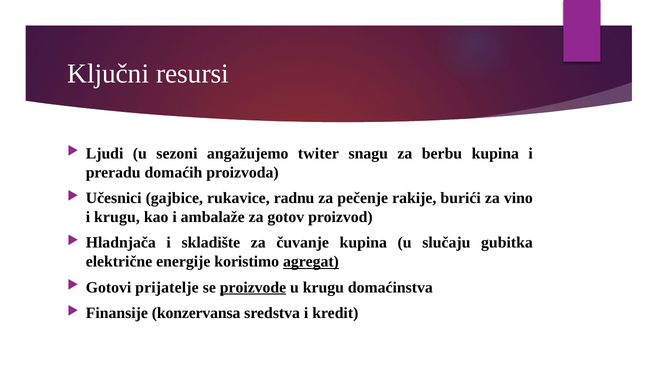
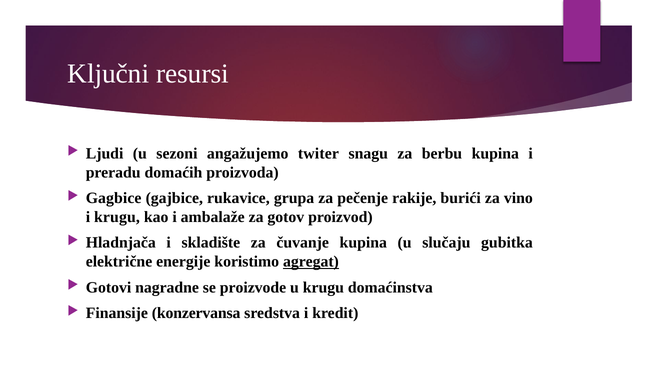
Učesnici: Učesnici -> Gagbice
radnu: radnu -> grupa
prijatelje: prijatelje -> nagradne
proizvode underline: present -> none
